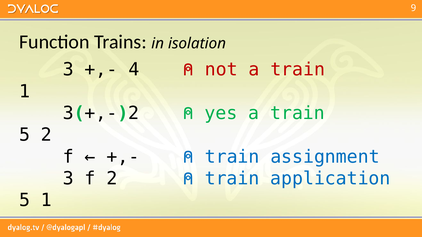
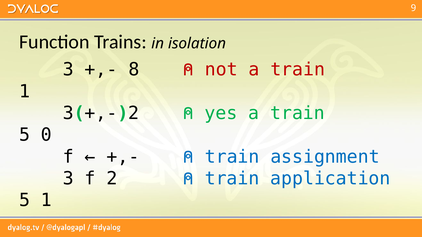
4: 4 -> 8
5 2: 2 -> 0
